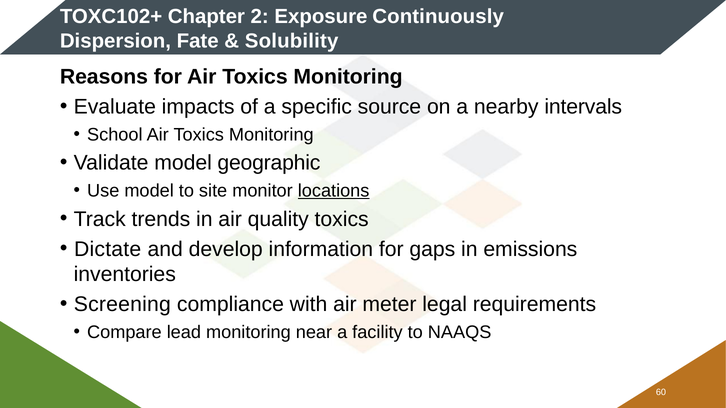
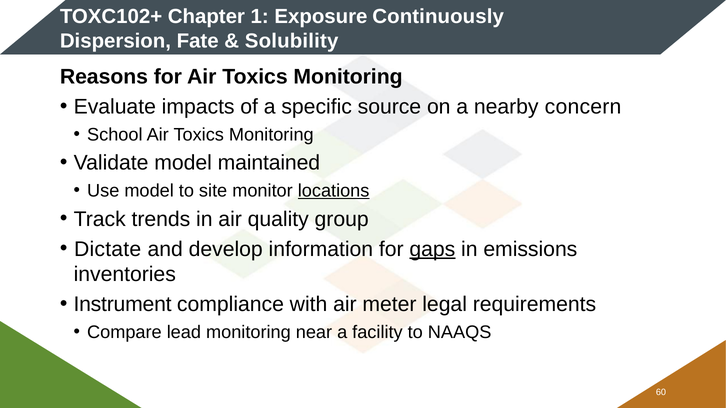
2: 2 -> 1
intervals: intervals -> concern
geographic: geographic -> maintained
quality toxics: toxics -> group
gaps underline: none -> present
Screening: Screening -> Instrument
